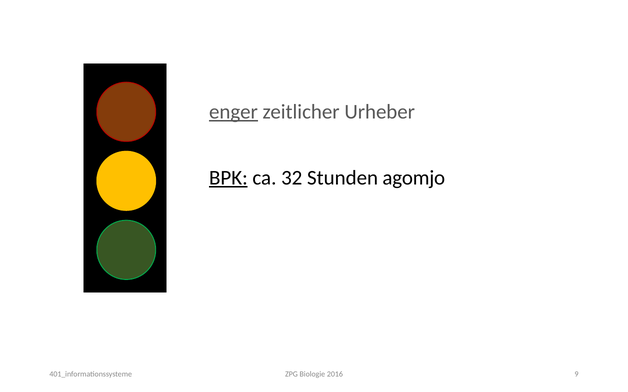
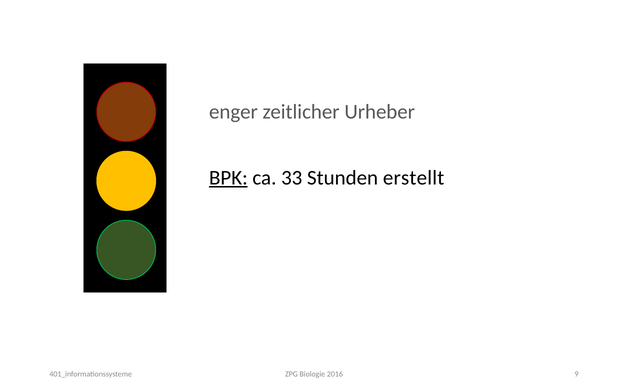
enger underline: present -> none
32: 32 -> 33
agomjo: agomjo -> erstellt
